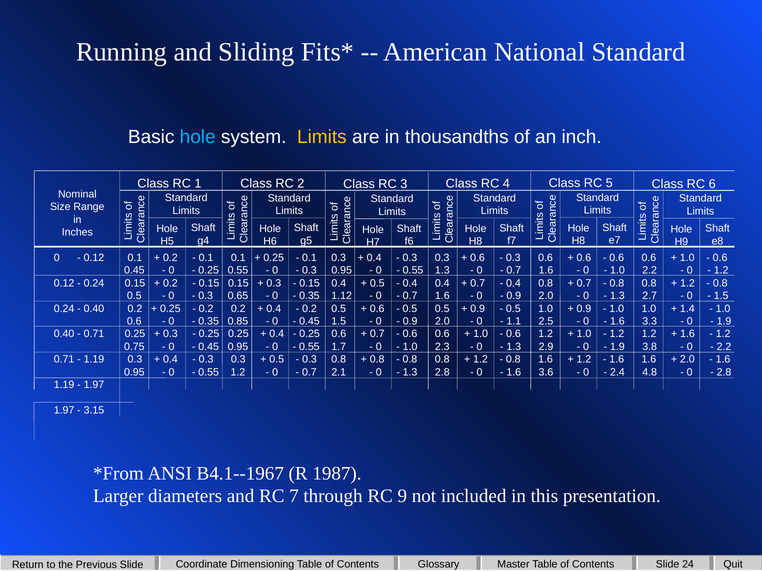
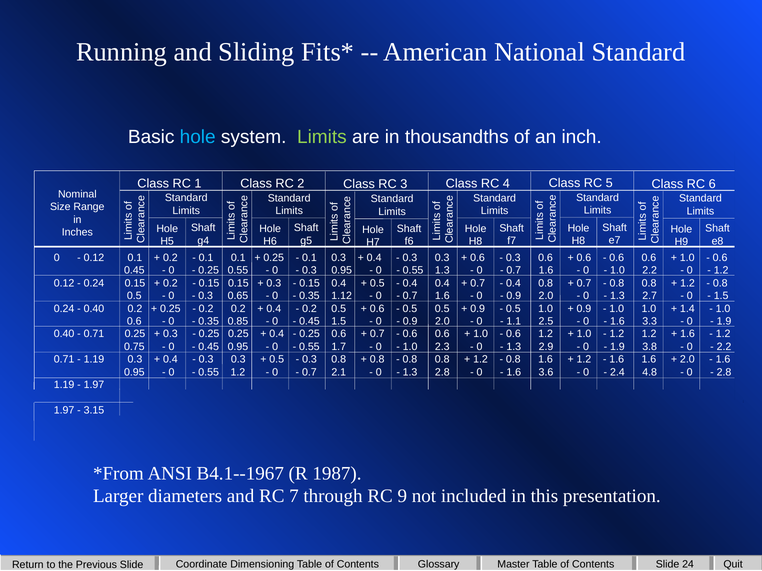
Limits at (322, 137) colour: yellow -> light green
